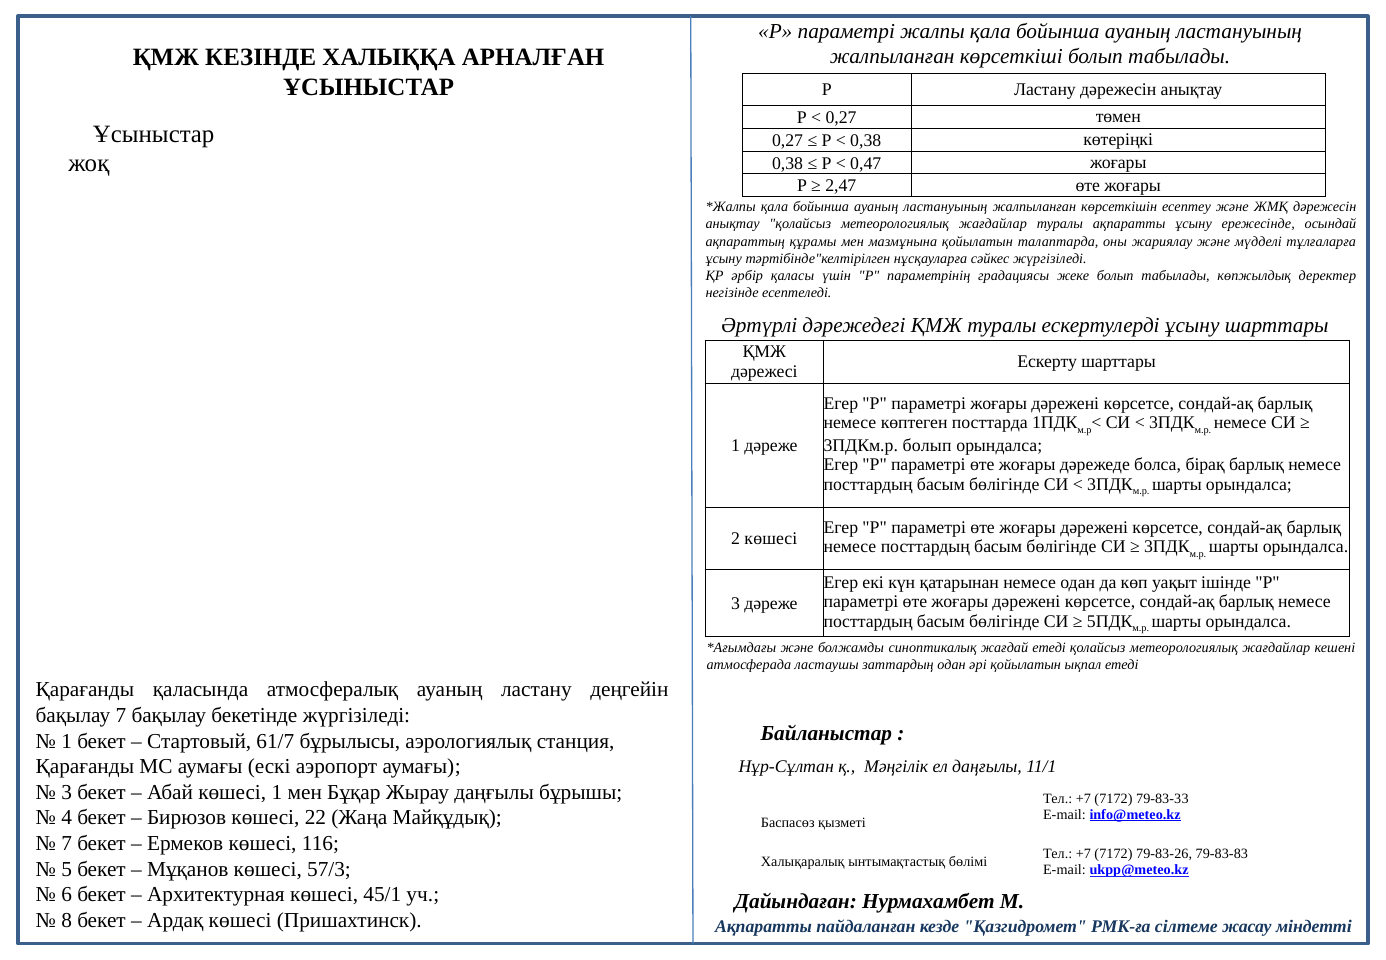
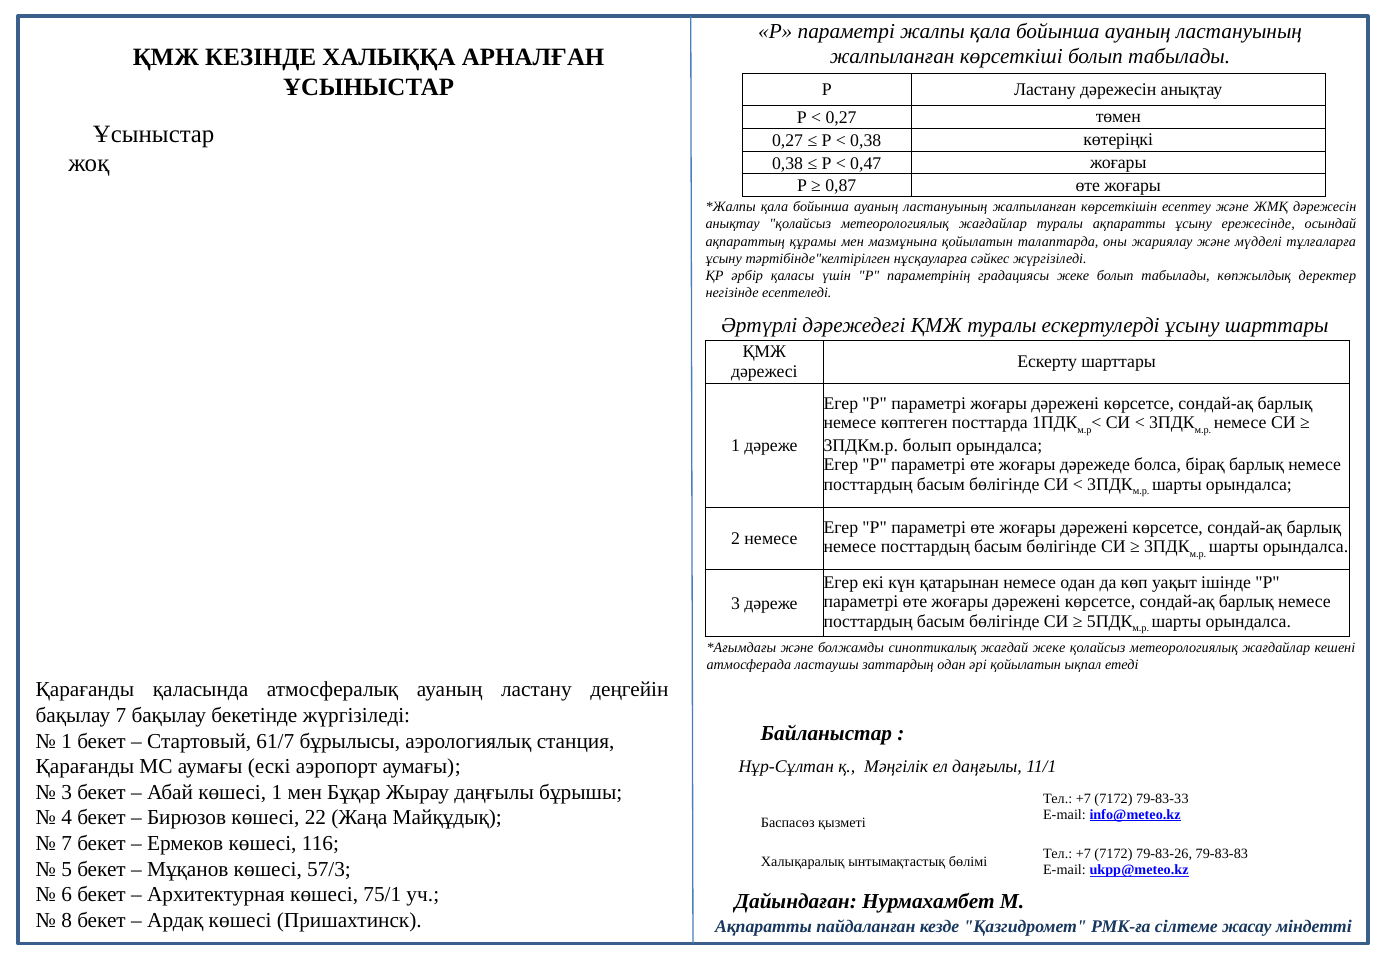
2,47: 2,47 -> 0,87
2 көшесі: көшесі -> немесе
жағдай етеді: етеді -> жеке
45/1: 45/1 -> 75/1
